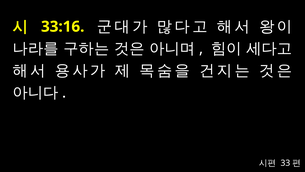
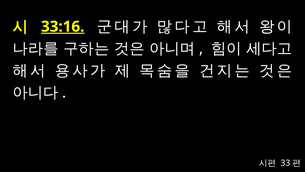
33:16 underline: none -> present
